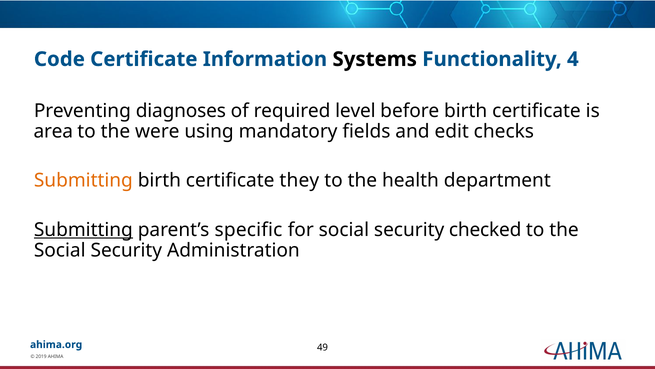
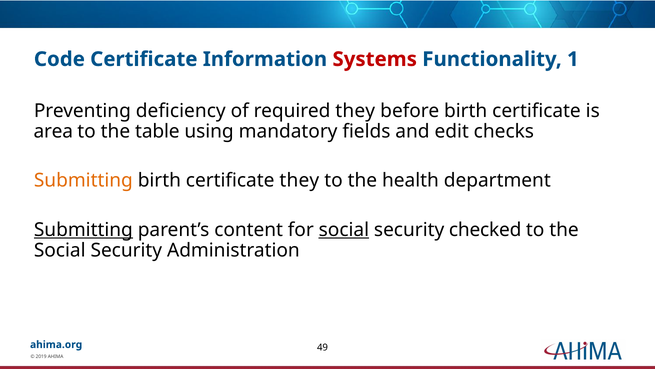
Systems colour: black -> red
4: 4 -> 1
diagnoses: diagnoses -> deficiency
required level: level -> they
were: were -> table
specific: specific -> content
social at (344, 229) underline: none -> present
